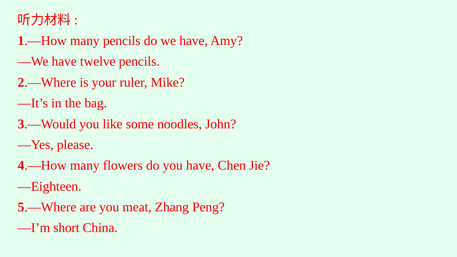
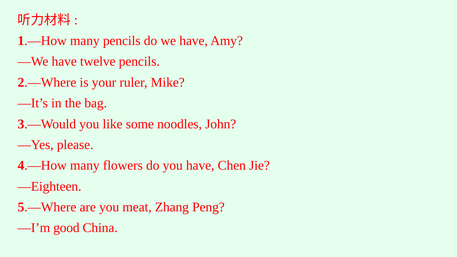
short: short -> good
